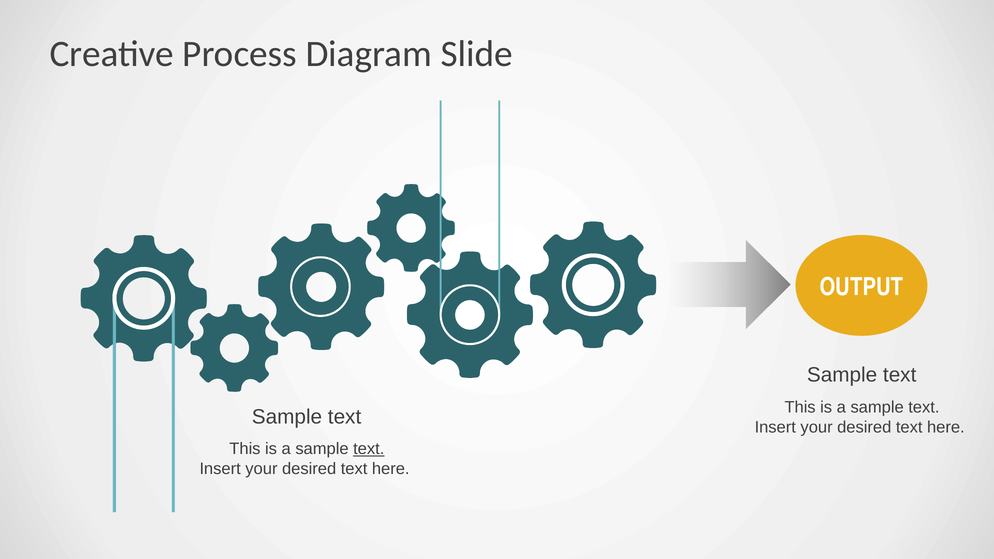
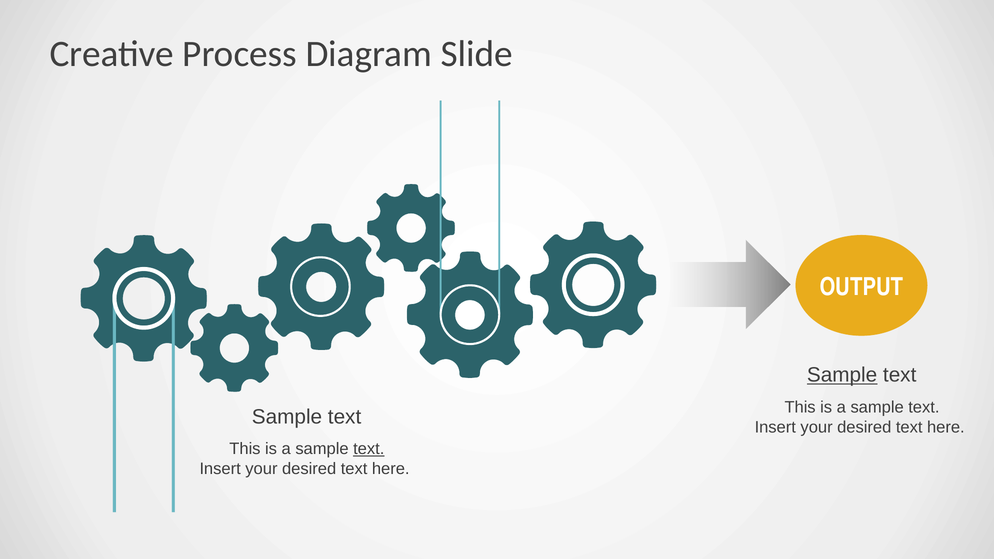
Sample at (842, 375) underline: none -> present
